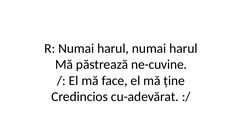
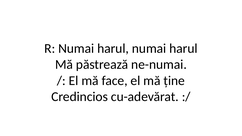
ne-cuvine: ne-cuvine -> ne-numai
